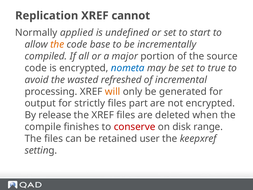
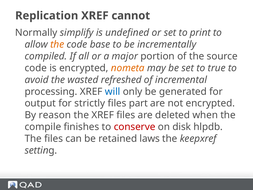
applied: applied -> simplify
start: start -> print
nometa colour: blue -> orange
will colour: orange -> blue
release: release -> reason
range: range -> hlpdb
user: user -> laws
